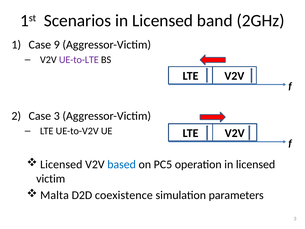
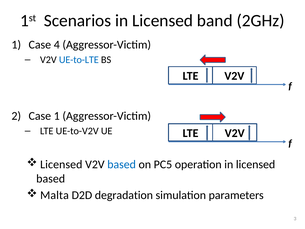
9: 9 -> 4
UE-to-LTE colour: purple -> blue
Case 3: 3 -> 1
victim at (51, 179): victim -> based
coexistence: coexistence -> degradation
